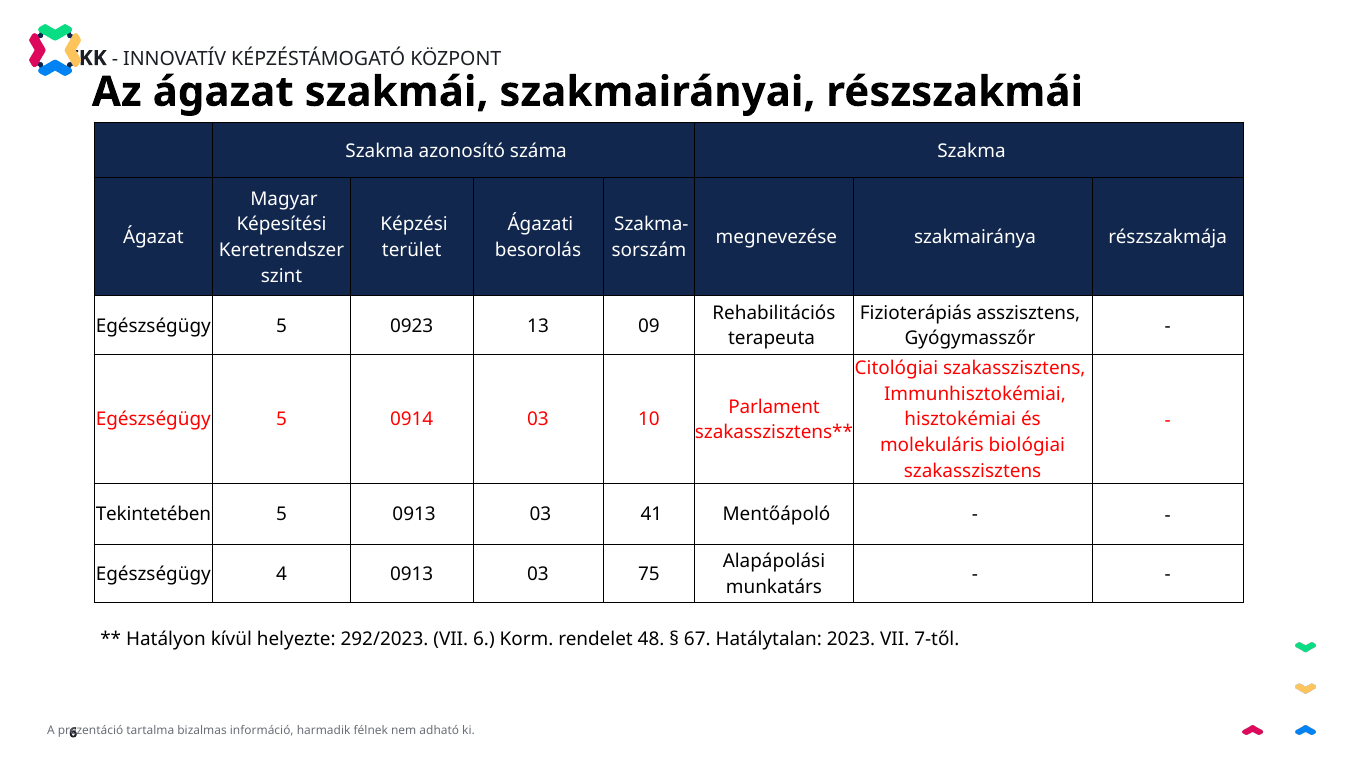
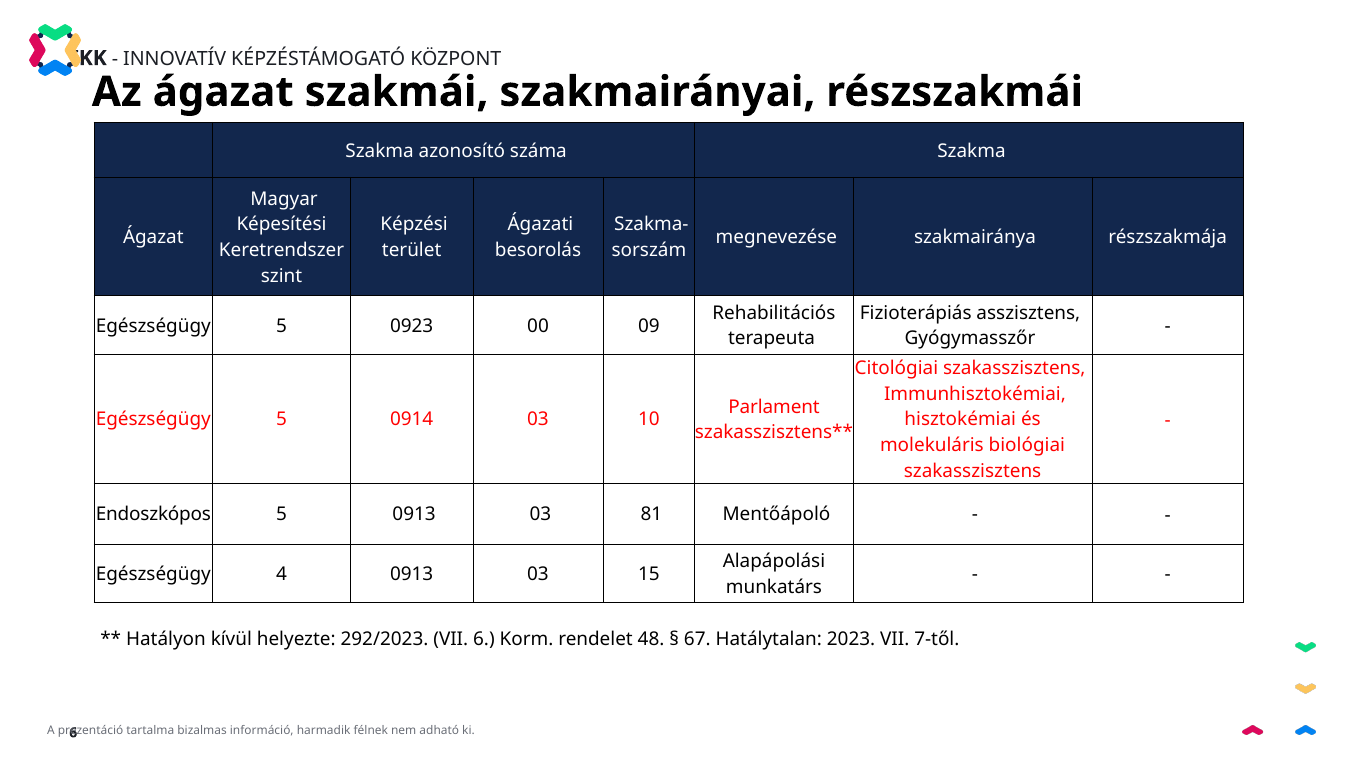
13: 13 -> 00
Tekintetében: Tekintetében -> Endoszkópos
41: 41 -> 81
75: 75 -> 15
